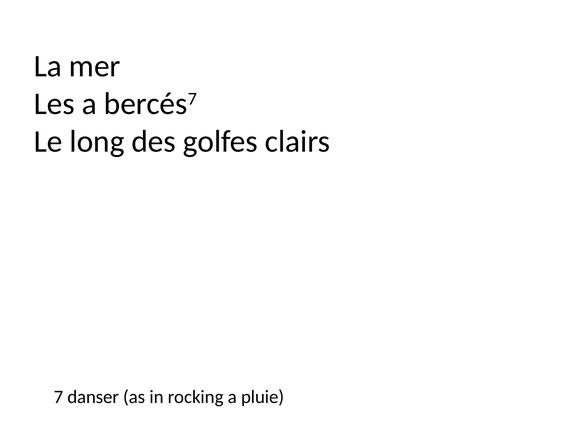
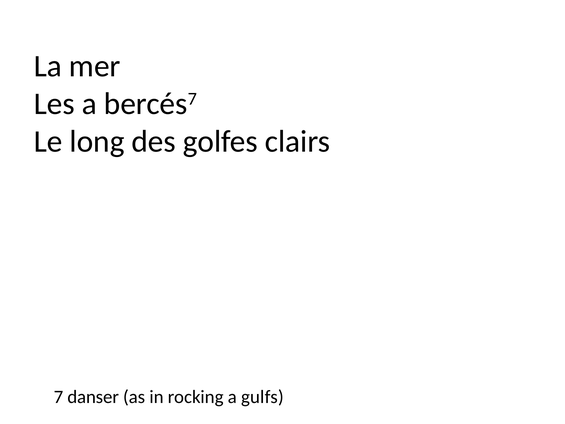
pluie: pluie -> gulfs
